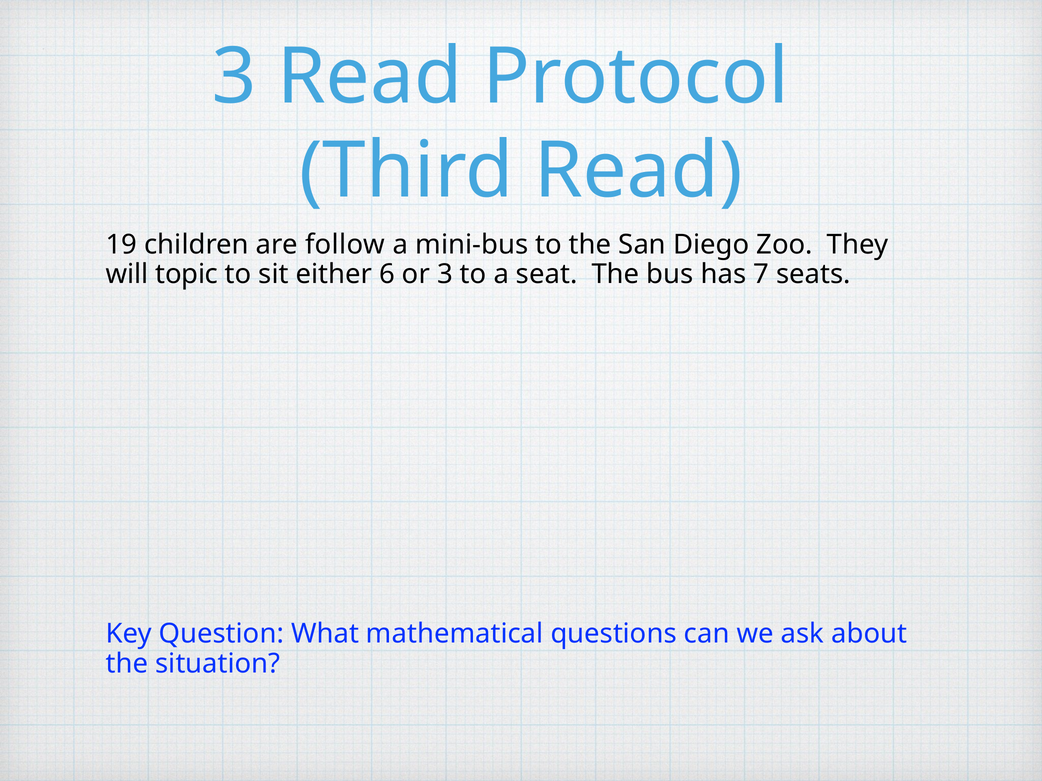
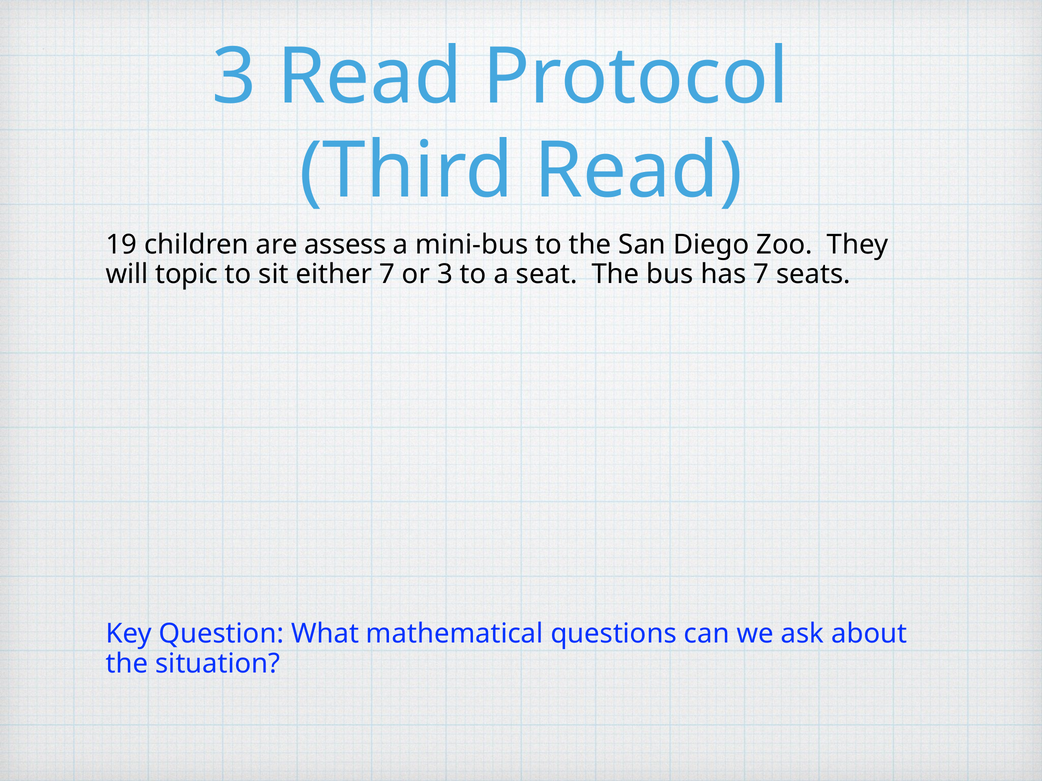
follow: follow -> assess
either 6: 6 -> 7
